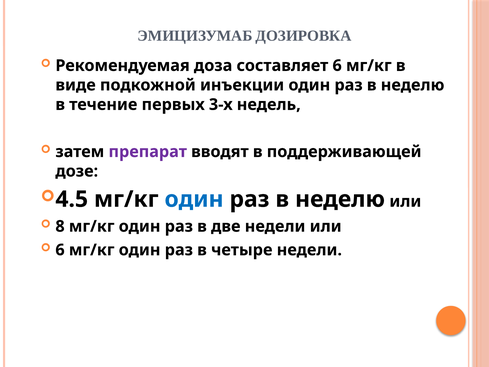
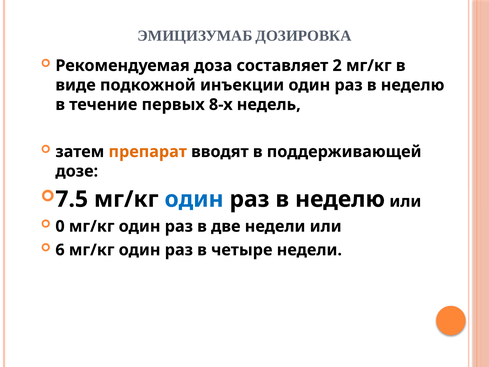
составляет 6: 6 -> 2
3-х: 3-х -> 8-х
препарат colour: purple -> orange
4.5: 4.5 -> 7.5
8: 8 -> 0
